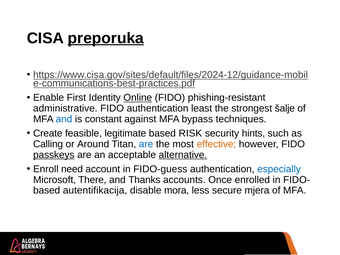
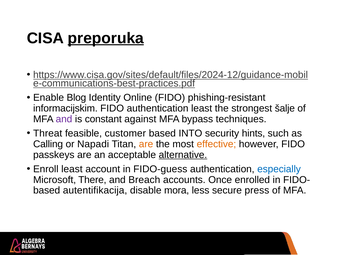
First: First -> Blog
Online underline: present -> none
administrative: administrative -> informacijskim
and at (64, 119) colour: blue -> purple
Create: Create -> Threat
legitimate: legitimate -> customer
RISK: RISK -> INTO
Around: Around -> Napadi
are at (146, 144) colour: blue -> orange
passkeys underline: present -> none
Enroll need: need -> least
Thanks: Thanks -> Breach
mjera: mjera -> press
